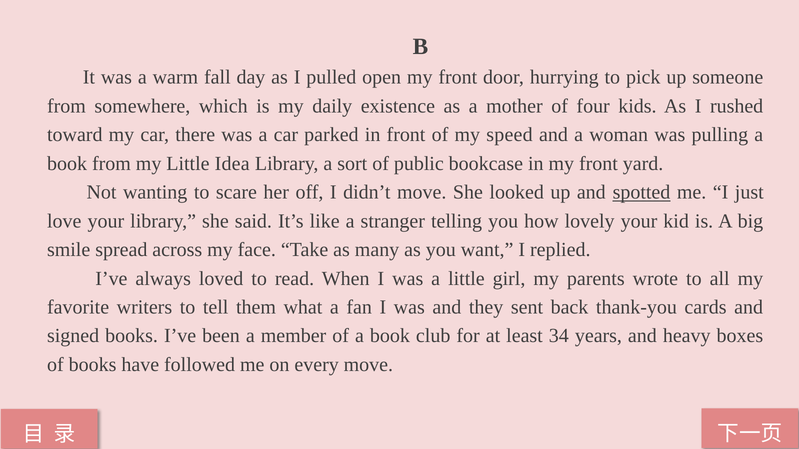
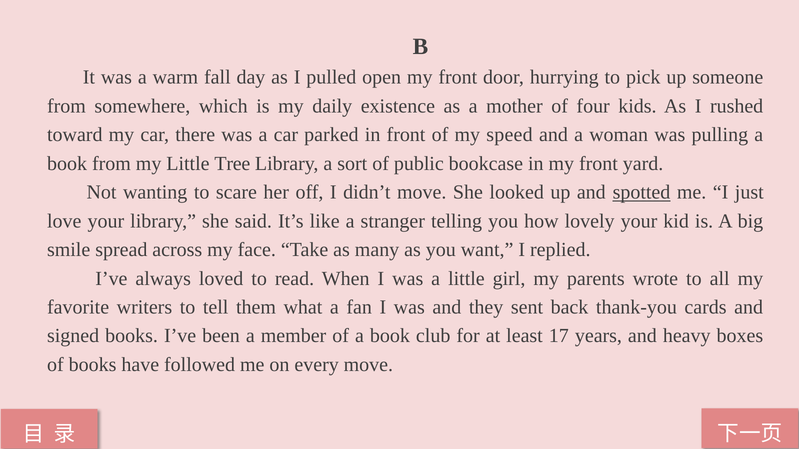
Idea: Idea -> Tree
34: 34 -> 17
